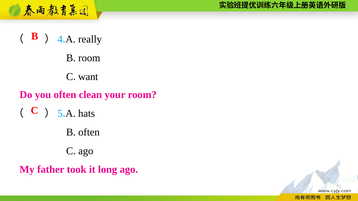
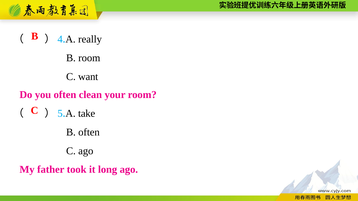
hats: hats -> take
